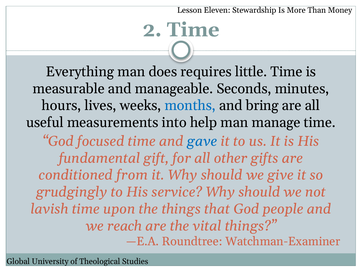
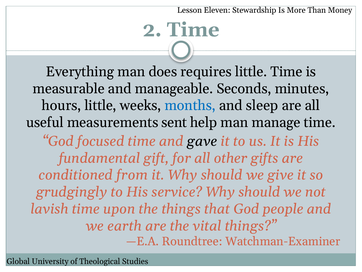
hours lives: lives -> little
bring: bring -> sleep
into: into -> sent
gave colour: blue -> black
reach: reach -> earth
